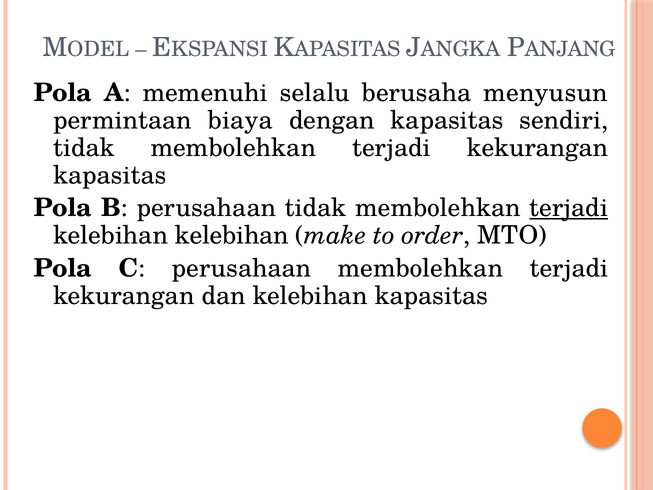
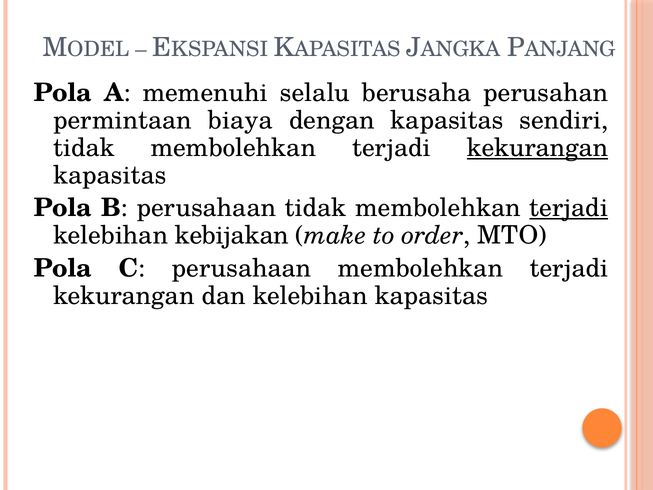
menyusun: menyusun -> perusahan
kekurangan at (538, 148) underline: none -> present
kelebihan kelebihan: kelebihan -> kebijakan
